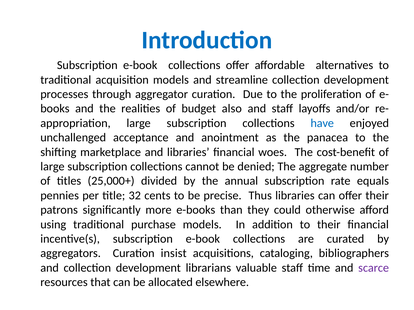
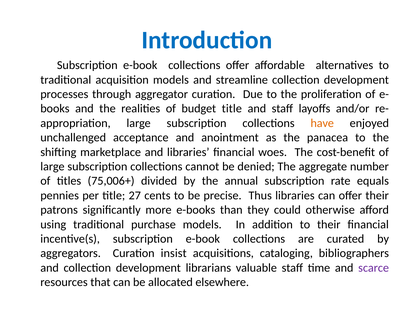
budget also: also -> title
have colour: blue -> orange
25,000+: 25,000+ -> 75,006+
32: 32 -> 27
